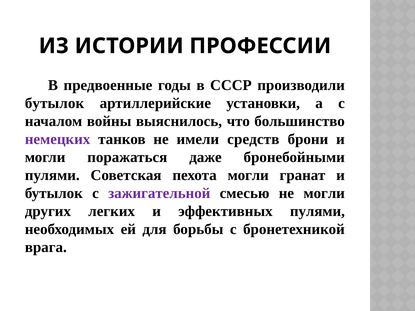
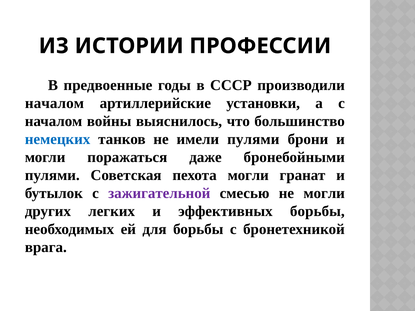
бутылок at (55, 103): бутылок -> началом
немецких colour: purple -> blue
имели средств: средств -> пулями
эффективных пулями: пулями -> борьбы
